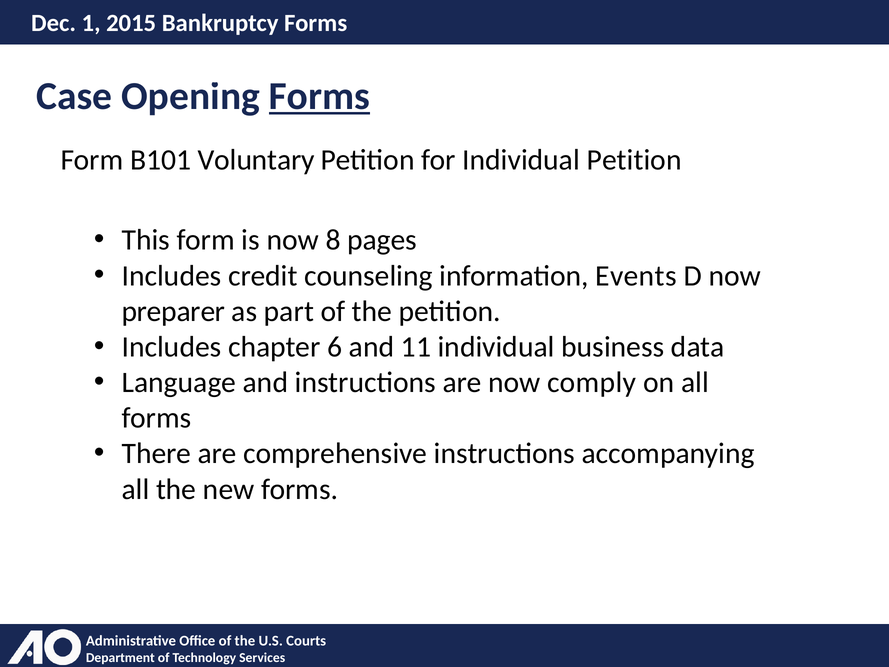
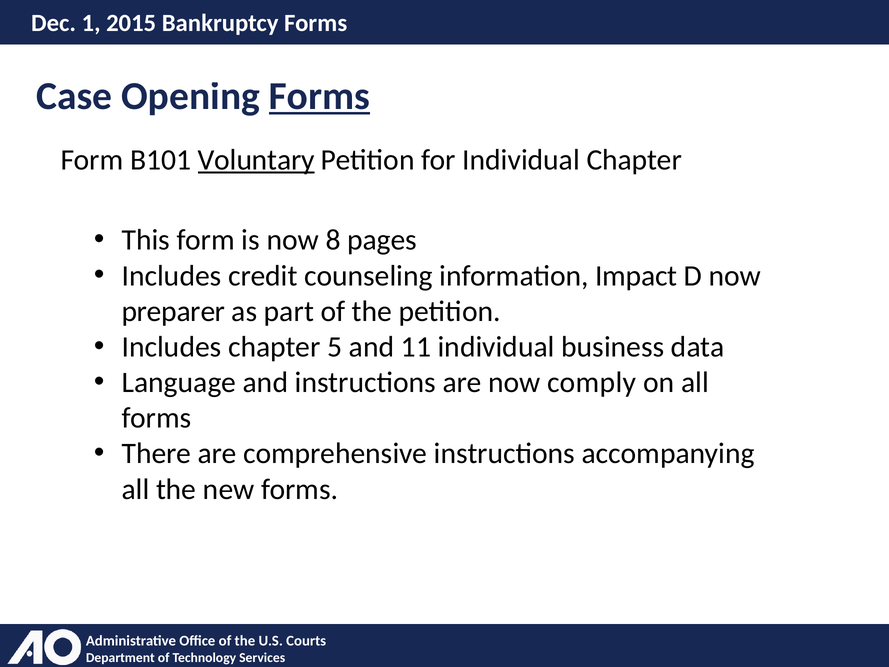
Voluntary underline: none -> present
Individual Petition: Petition -> Chapter
Events: Events -> Impact
6: 6 -> 5
